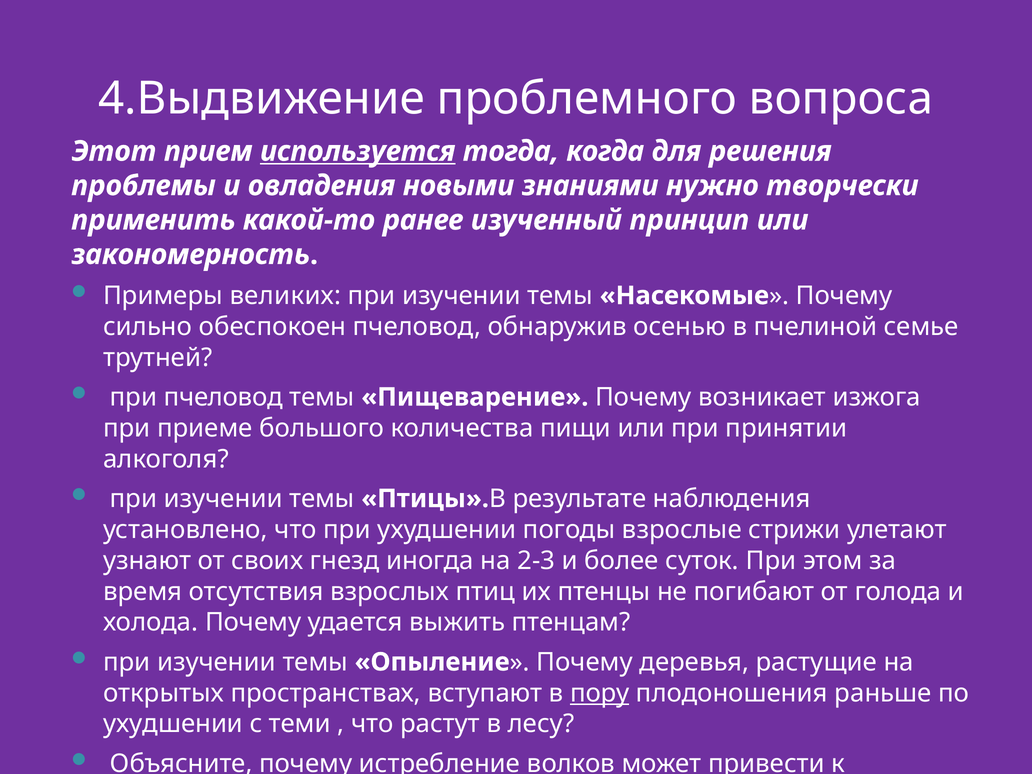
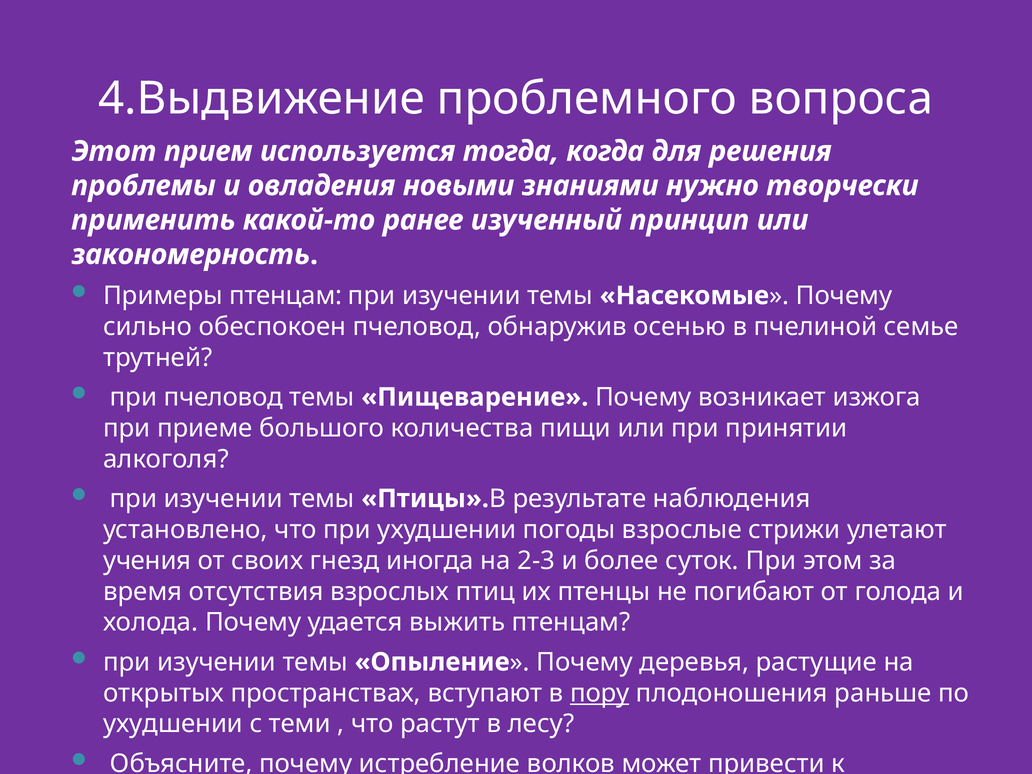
используется underline: present -> none
Примеры великих: великих -> птенцам
узнают: узнают -> учения
